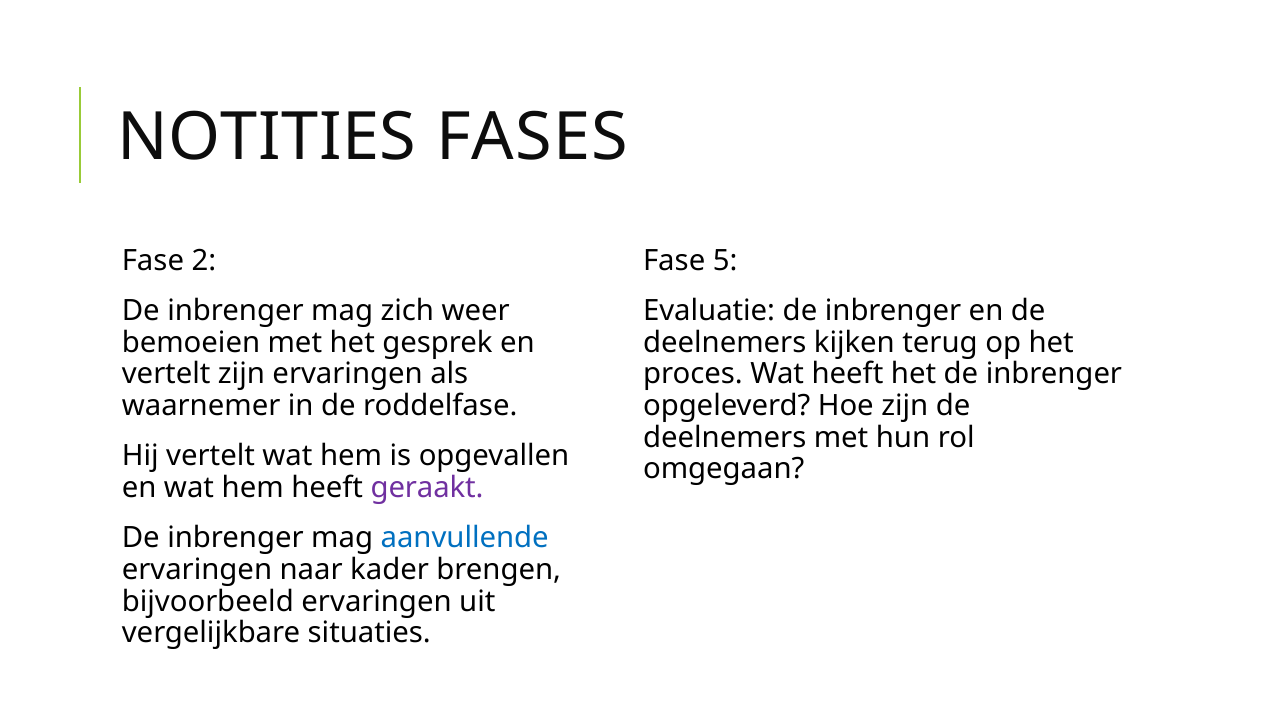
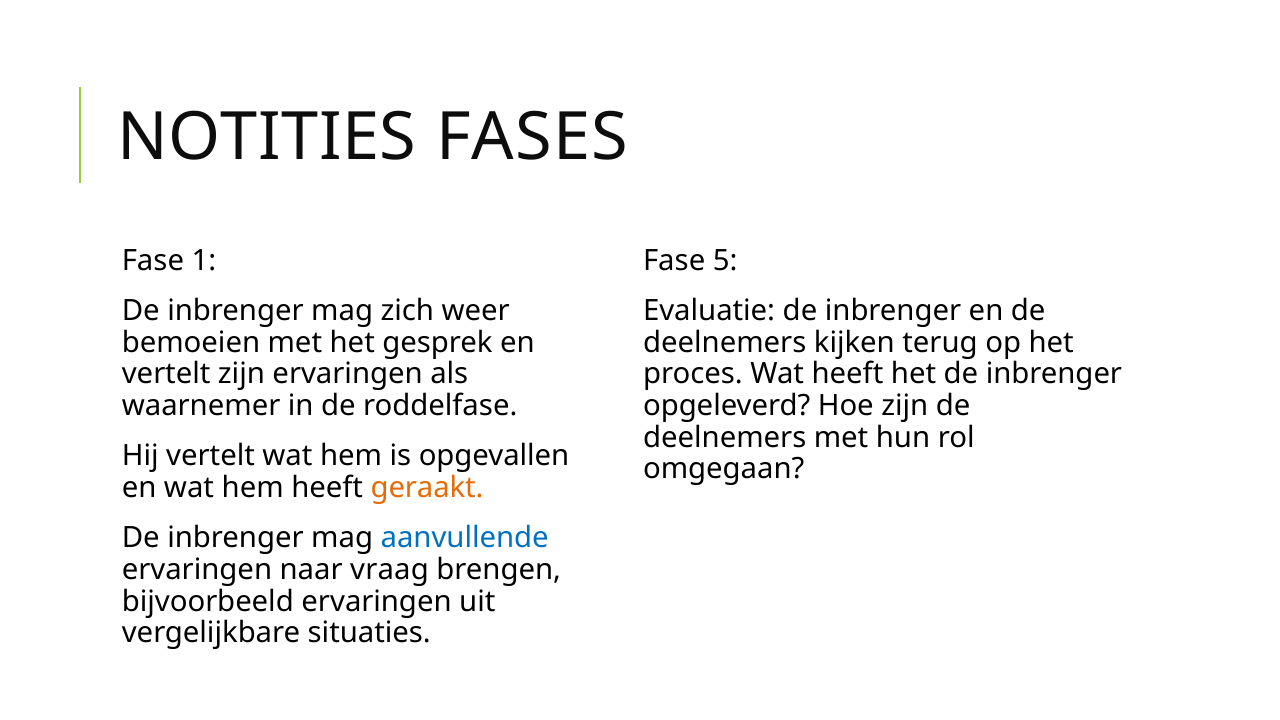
2: 2 -> 1
geraakt colour: purple -> orange
kader: kader -> vraag
